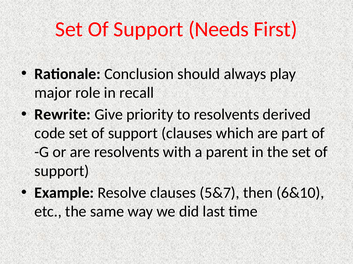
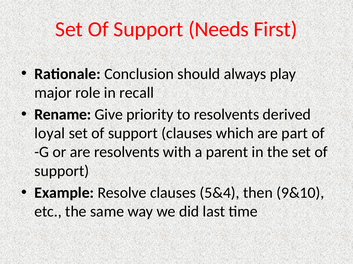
Rewrite: Rewrite -> Rename
code: code -> loyal
5&7: 5&7 -> 5&4
6&10: 6&10 -> 9&10
